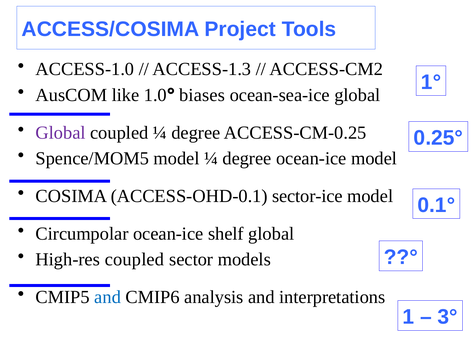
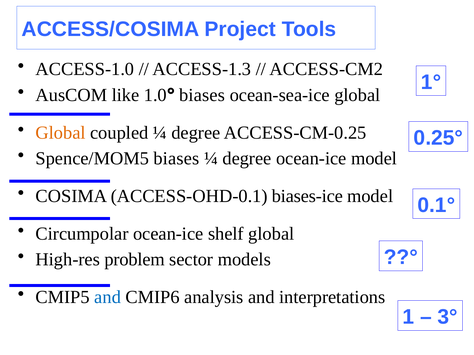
Global at (61, 133) colour: purple -> orange
Spence/MOM5 model: model -> biases
sector-ice: sector-ice -> biases-ice
High-res coupled: coupled -> problem
